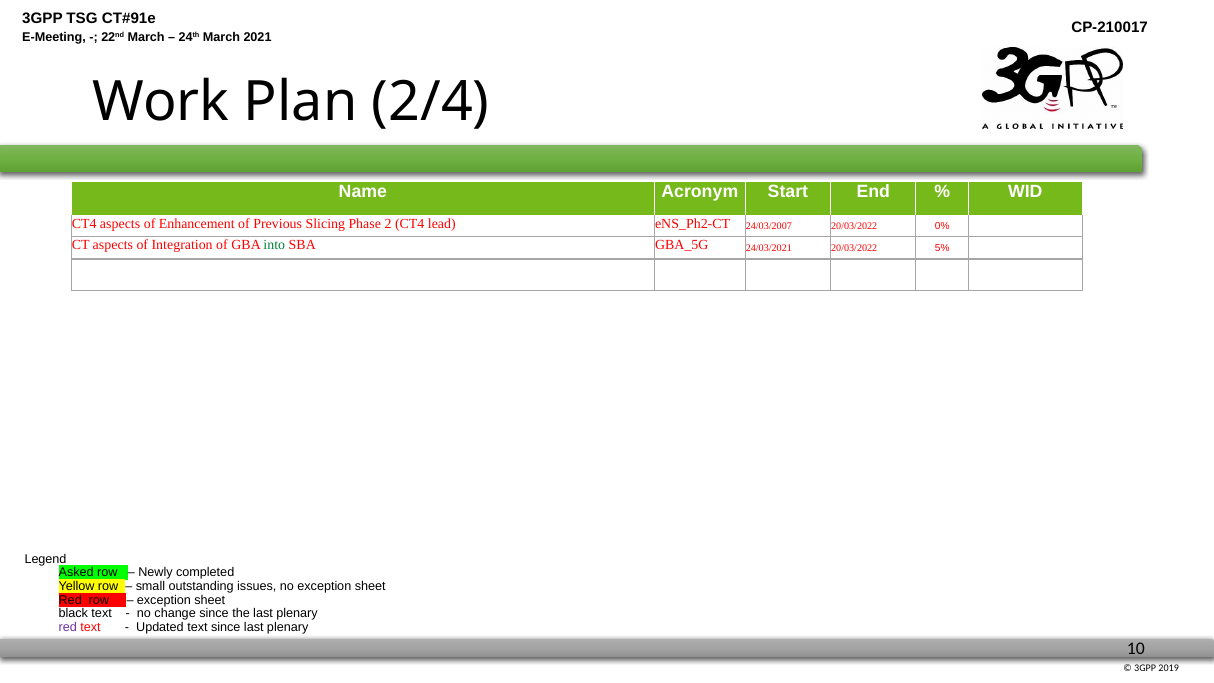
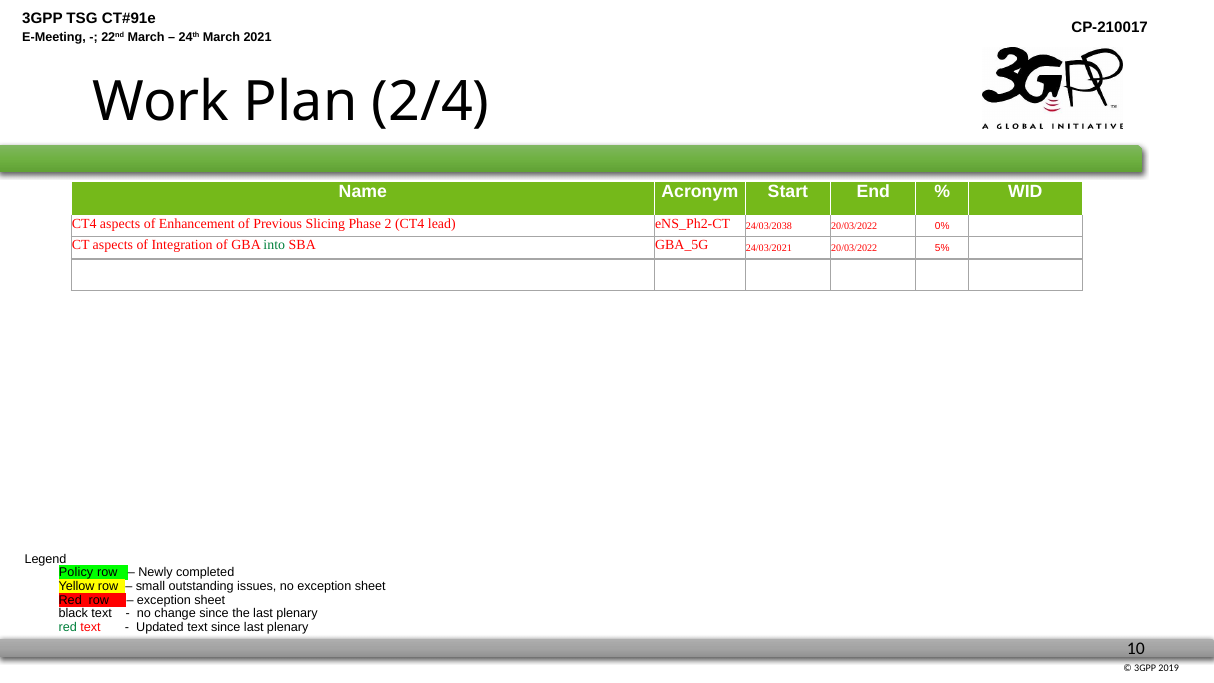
24/03/2007: 24/03/2007 -> 24/03/2038
Asked: Asked -> Policy
red at (68, 627) colour: purple -> green
